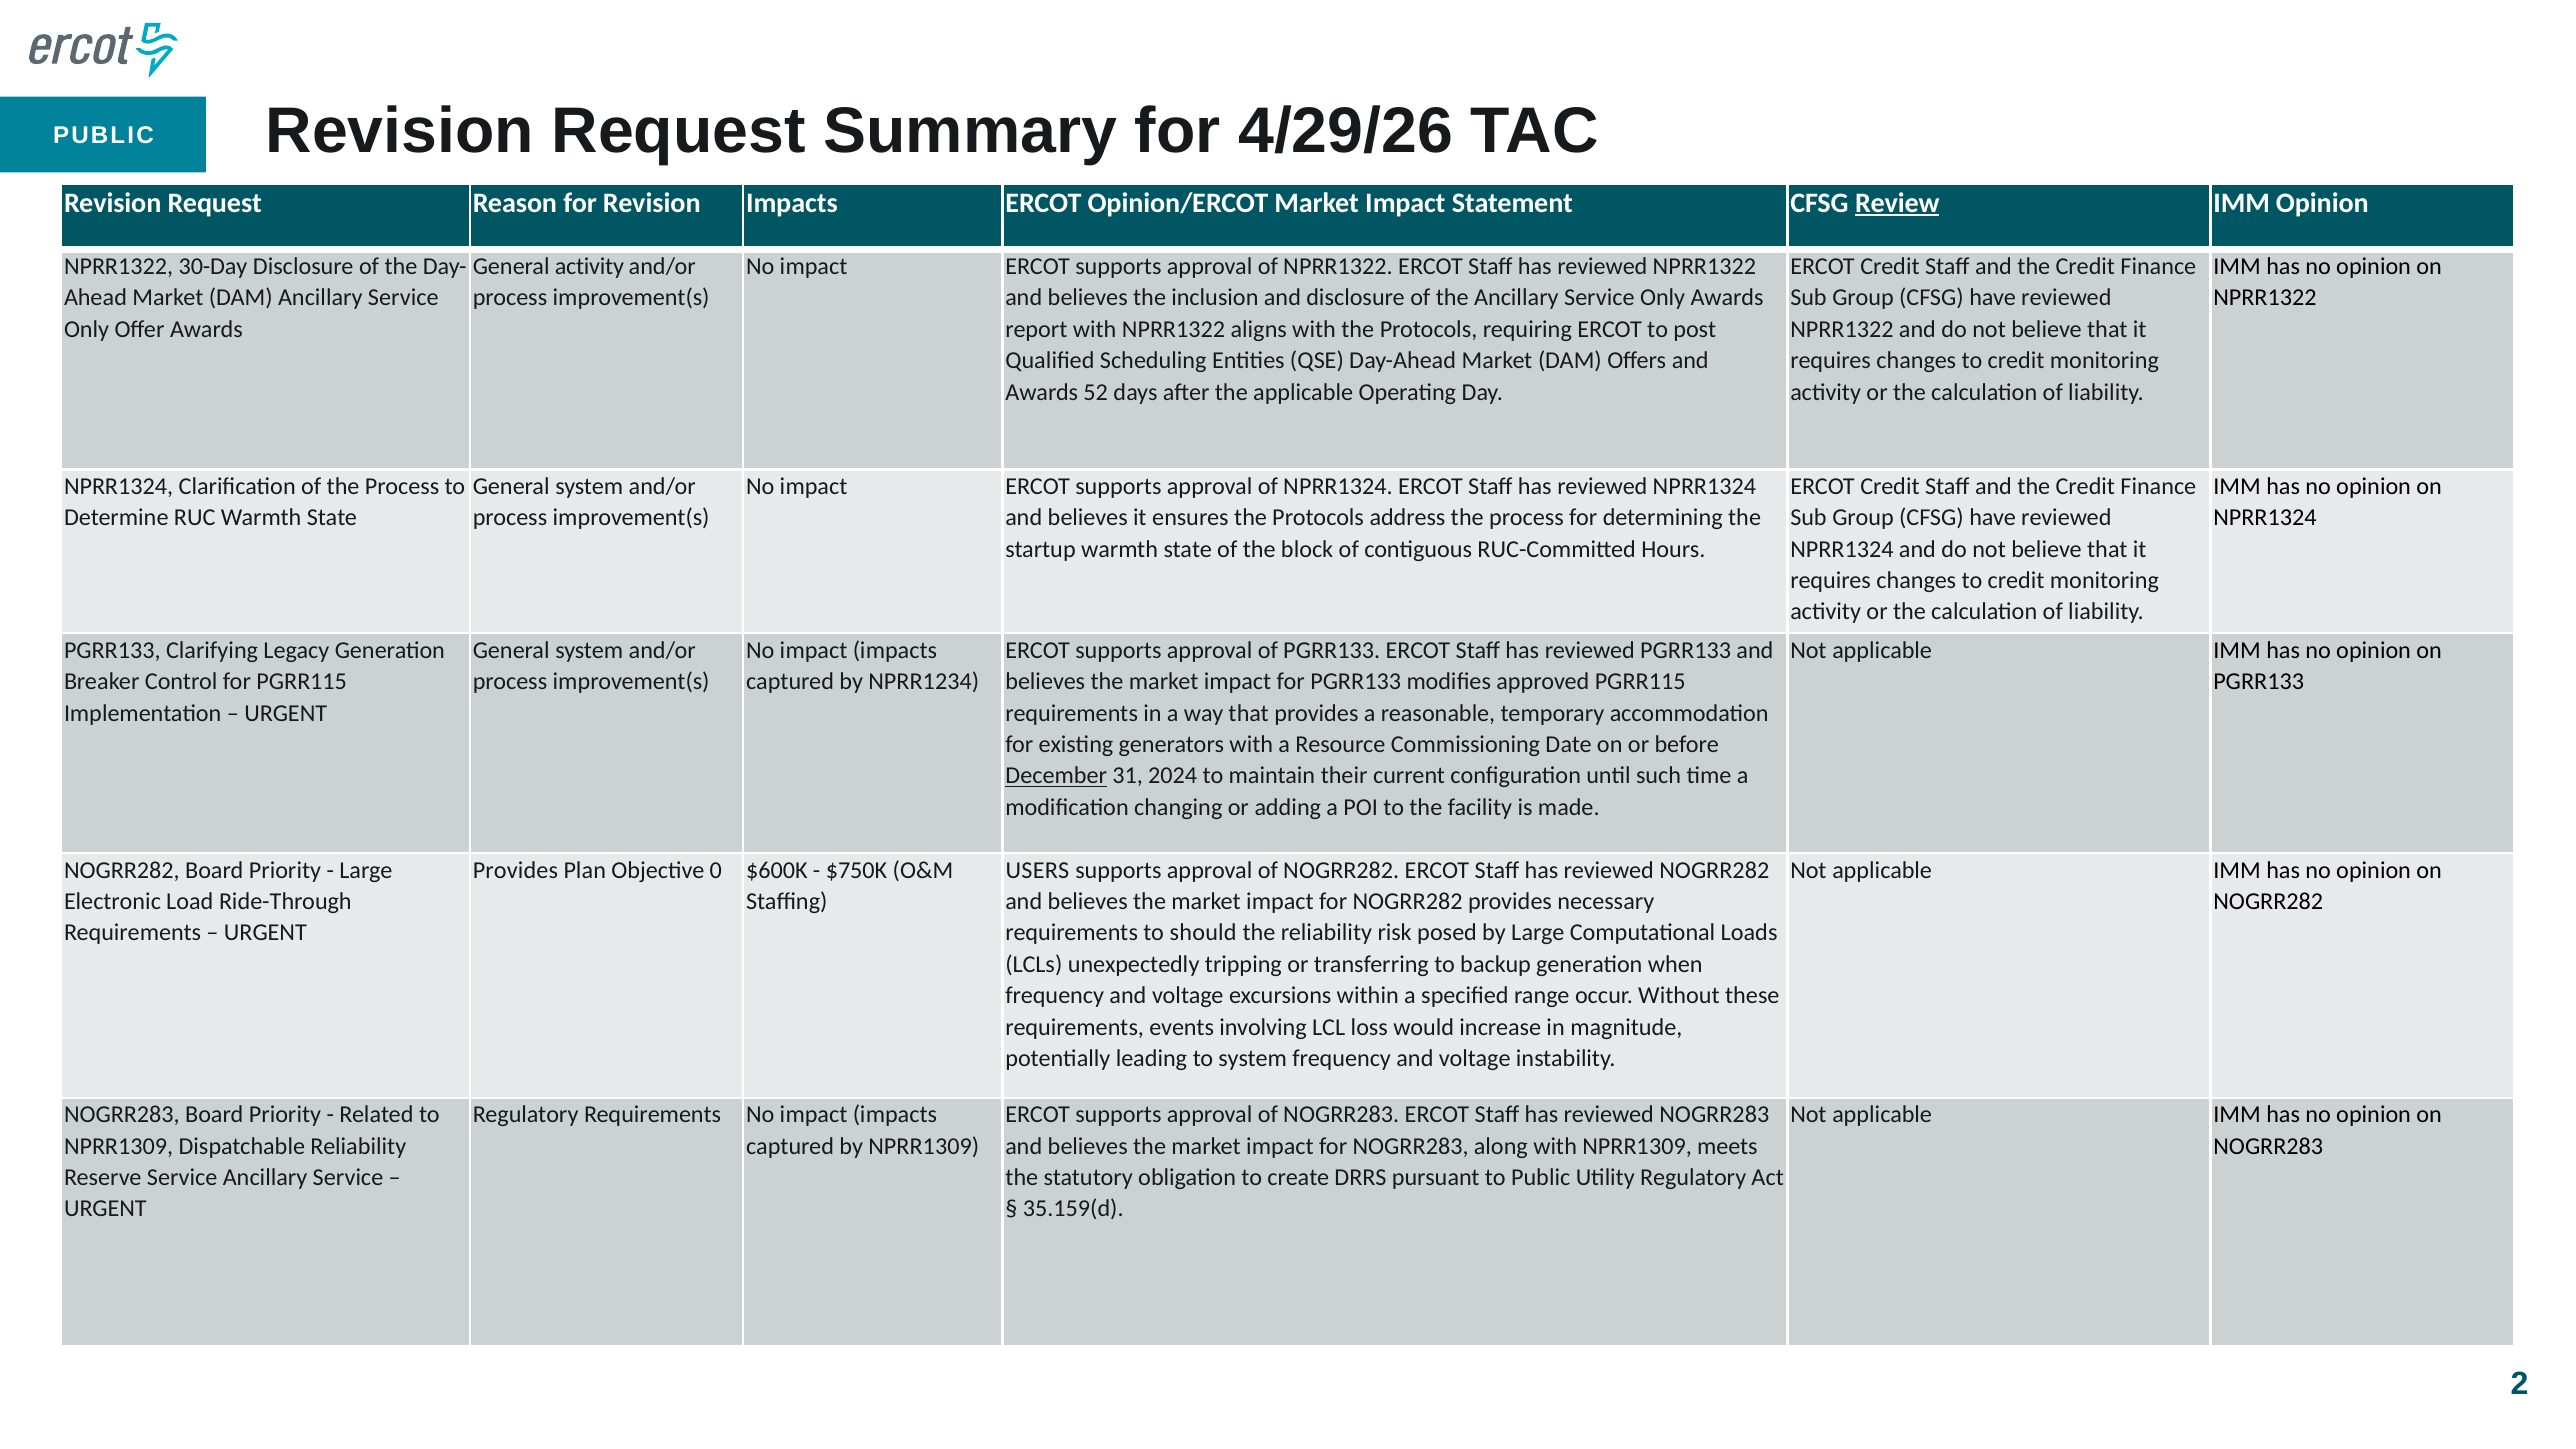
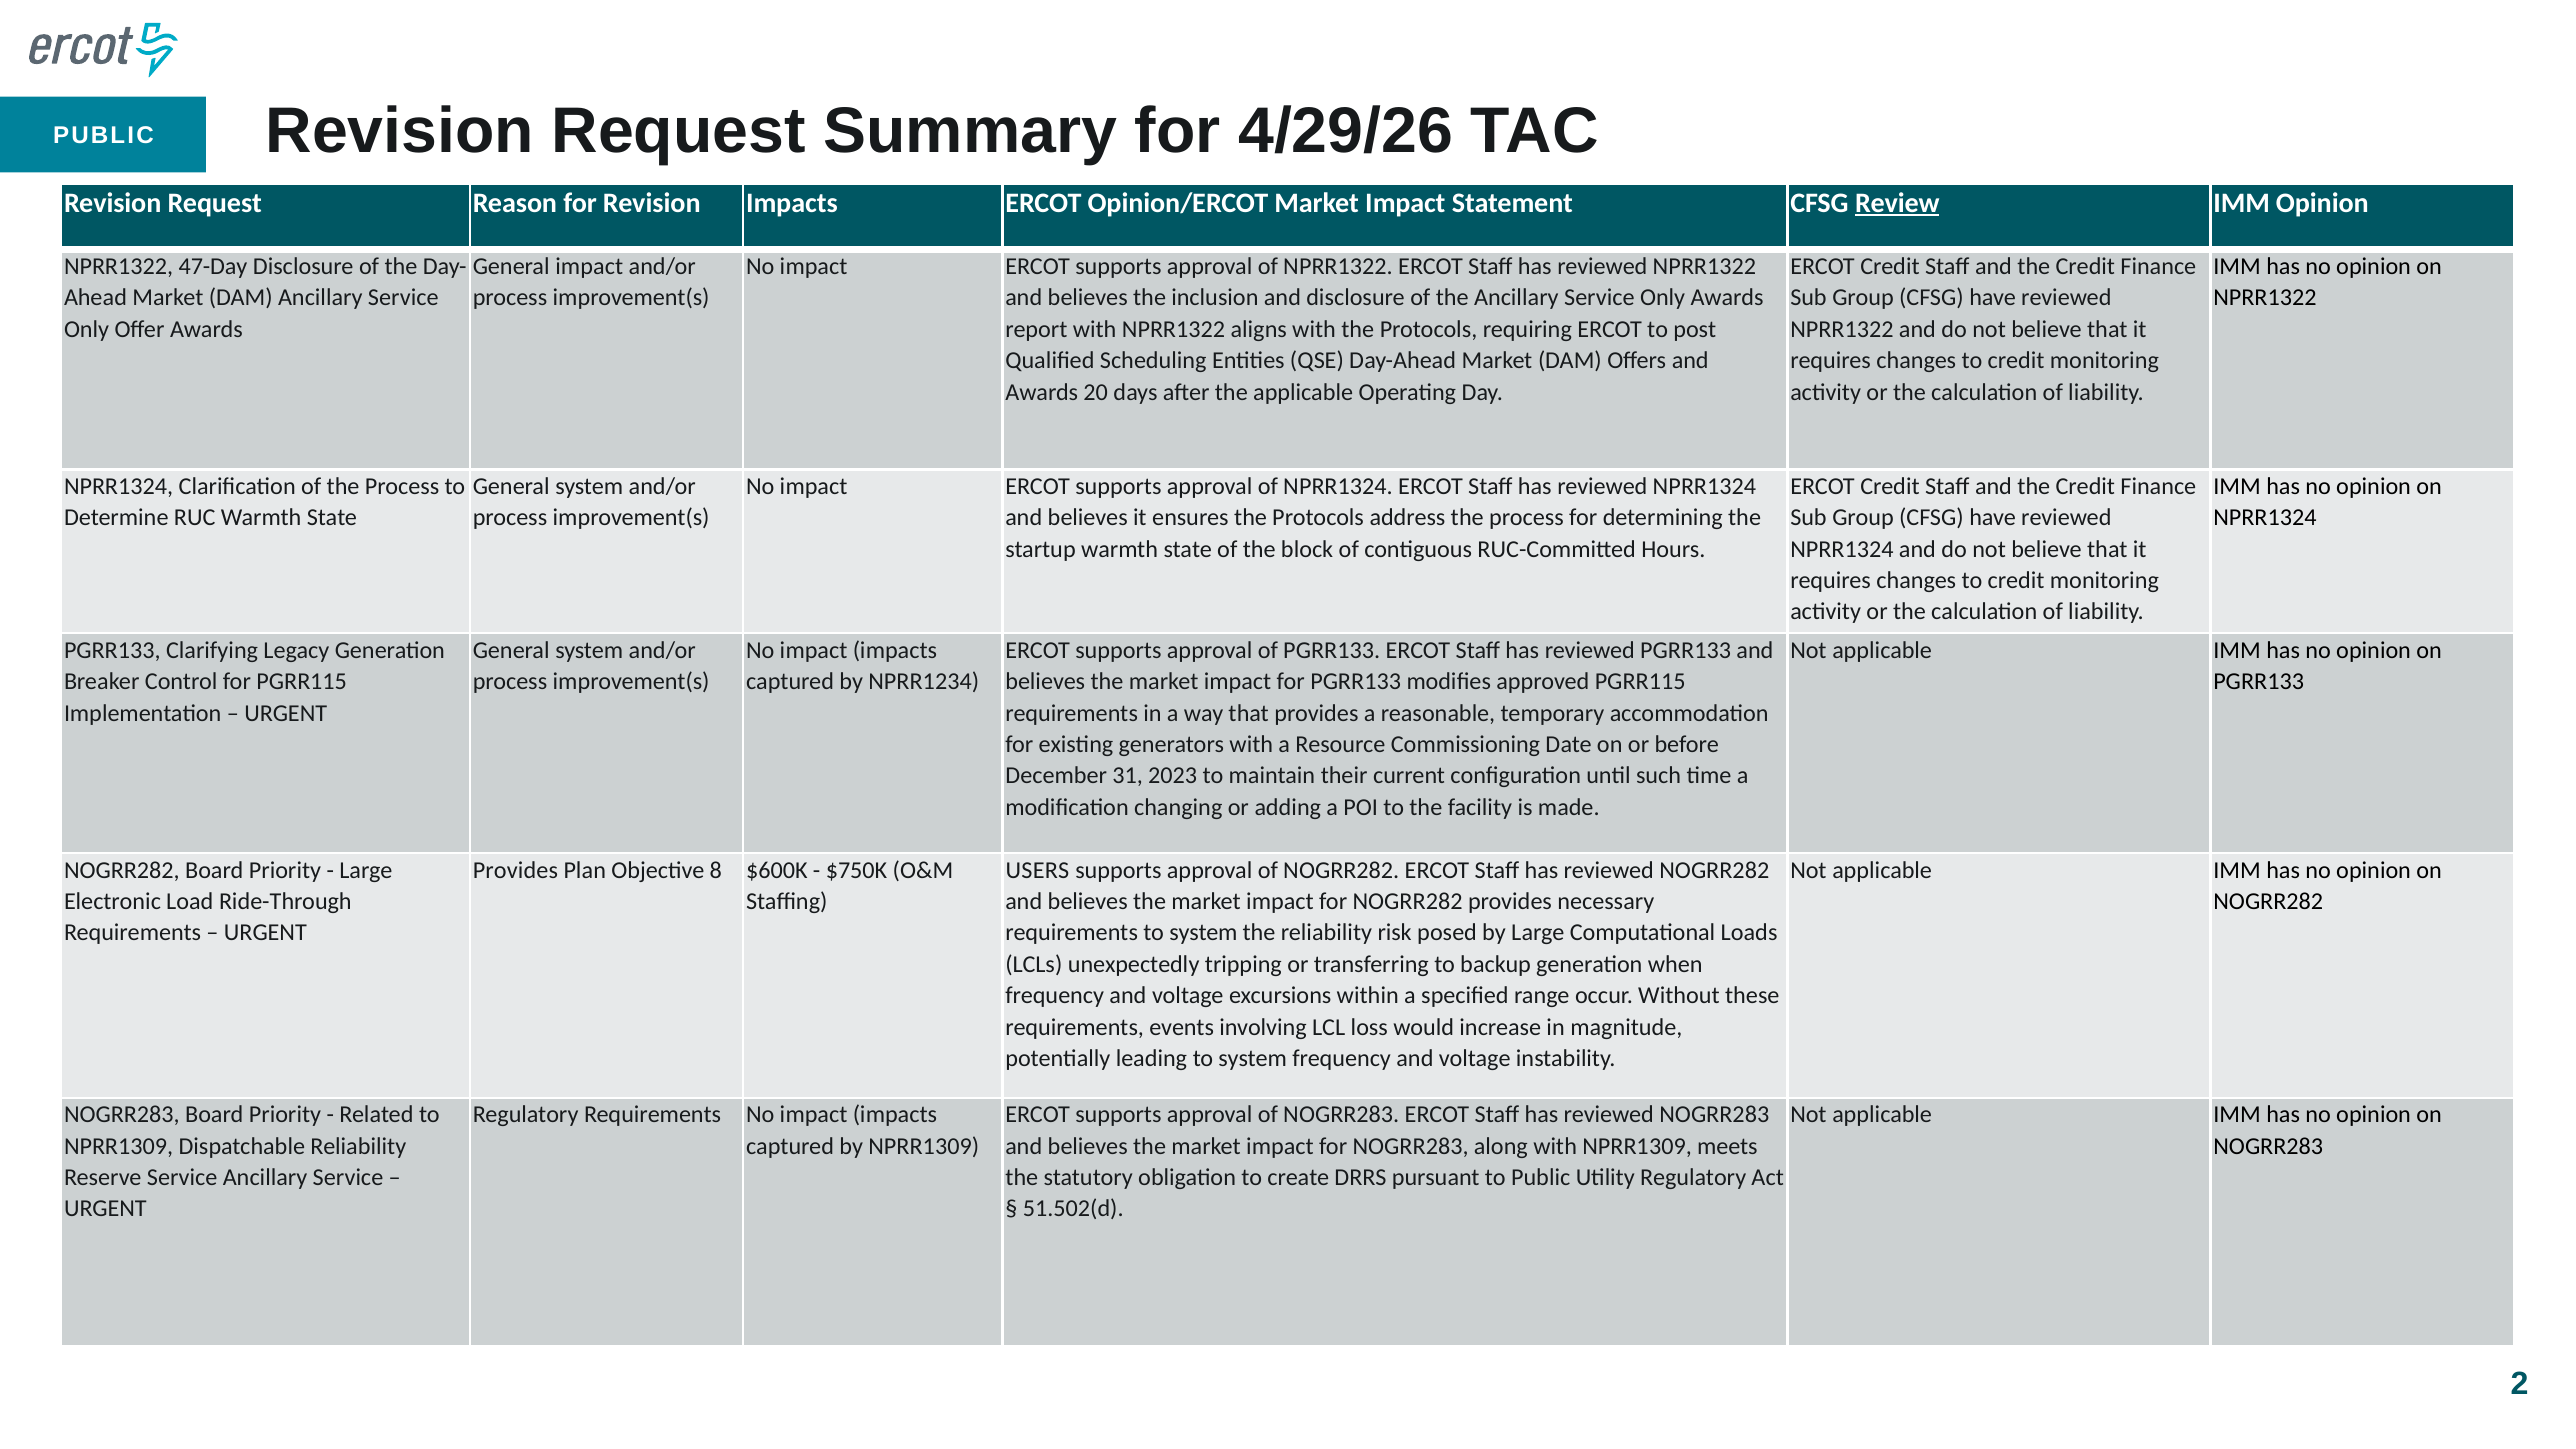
30-Day: 30-Day -> 47-Day
General activity: activity -> impact
52: 52 -> 20
December underline: present -> none
2024: 2024 -> 2023
0: 0 -> 8
requirements to should: should -> system
35.159(d: 35.159(d -> 51.502(d
